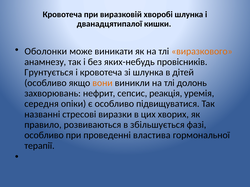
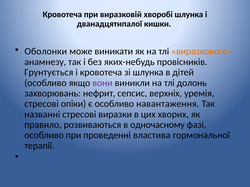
вони colour: orange -> purple
реакцiя: реакцiя -> верхніх
середня at (42, 104): середня -> стресові
пiдвищуватися: пiдвищуватися -> навантаження
збiльшується: збiльшується -> одночасному
